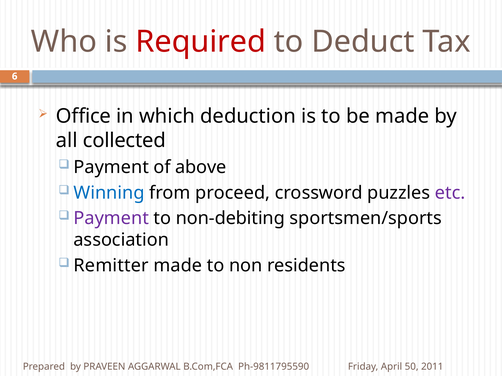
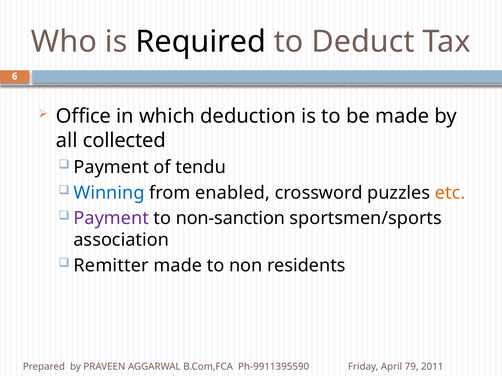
Required colour: red -> black
above: above -> tendu
proceed: proceed -> enabled
etc colour: purple -> orange
non-debiting: non-debiting -> non-sanction
Ph-9811795590: Ph-9811795590 -> Ph-9911395590
50: 50 -> 79
